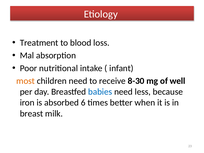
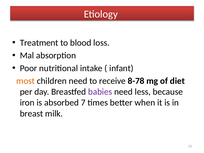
8-30: 8-30 -> 8-78
well: well -> diet
babies colour: blue -> purple
6: 6 -> 7
